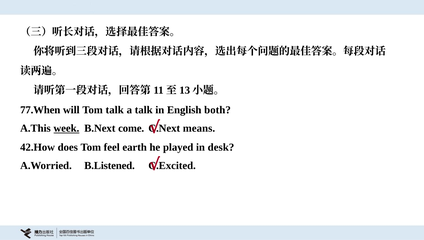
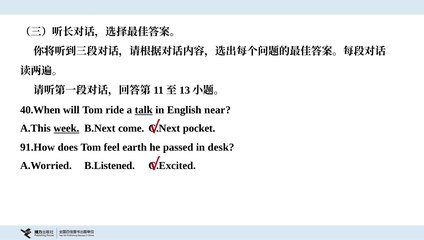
77.When: 77.When -> 40.When
Tom talk: talk -> ride
talk at (144, 110) underline: none -> present
both: both -> near
means: means -> pocket
42.How: 42.How -> 91.How
played: played -> passed
